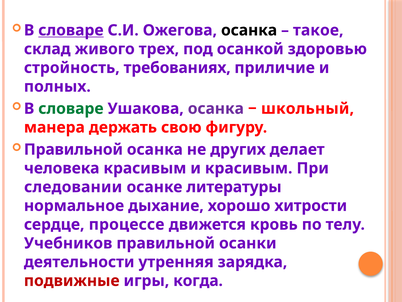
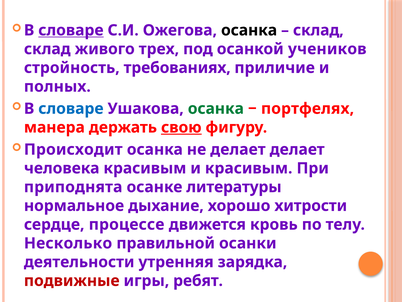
такое at (318, 30): такое -> склад
здоровью: здоровью -> учеников
словаре at (71, 108) colour: green -> blue
осанка at (216, 108) colour: purple -> green
школьный: школьный -> портфелях
свою underline: none -> present
Правильной at (73, 149): Правильной -> Происходит
не других: других -> делает
следовании: следовании -> приподнята
Учебников: Учебников -> Несколько
когда: когда -> ребят
